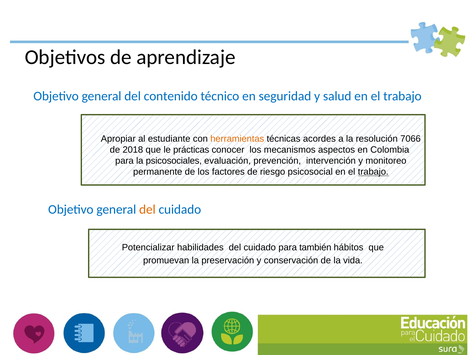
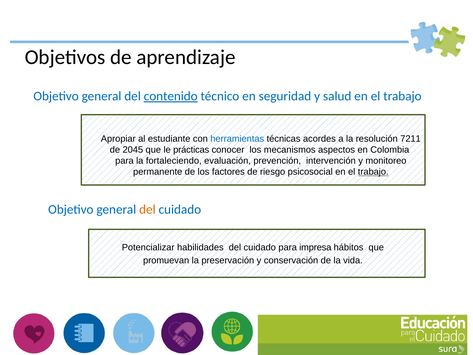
contenido underline: none -> present
herramientas colour: orange -> blue
7066: 7066 -> 7211
2018: 2018 -> 2045
psicosociales: psicosociales -> fortaleciendo
también: también -> impresa
